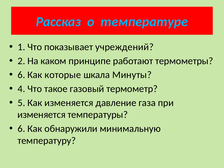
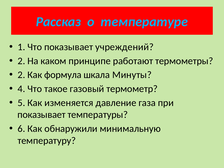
6 at (21, 75): 6 -> 2
которые: которые -> формула
изменяется at (42, 115): изменяется -> показывает
